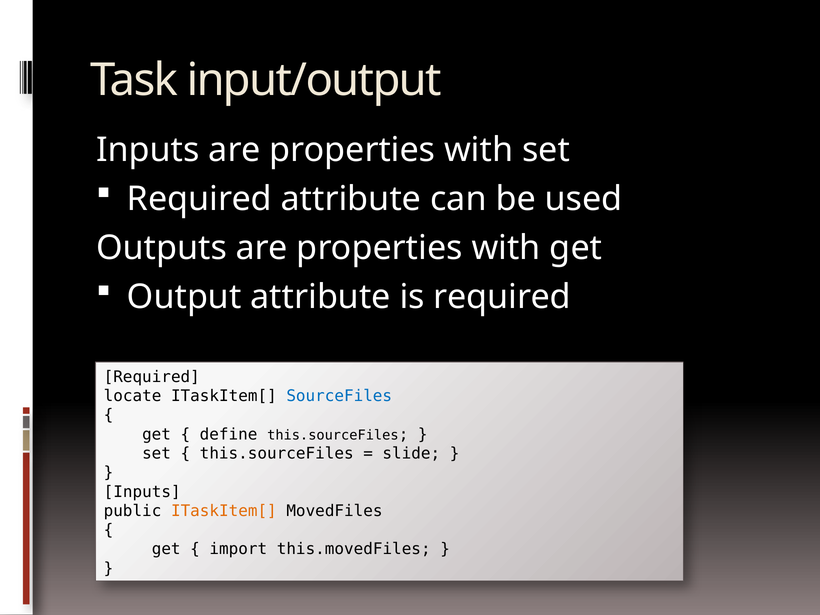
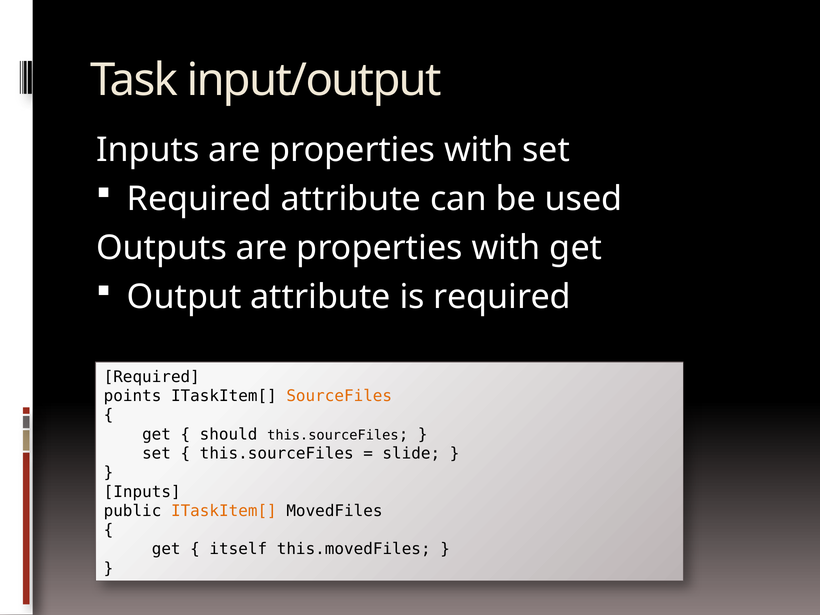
locate: locate -> points
SourceFiles colour: blue -> orange
define: define -> should
import: import -> itself
